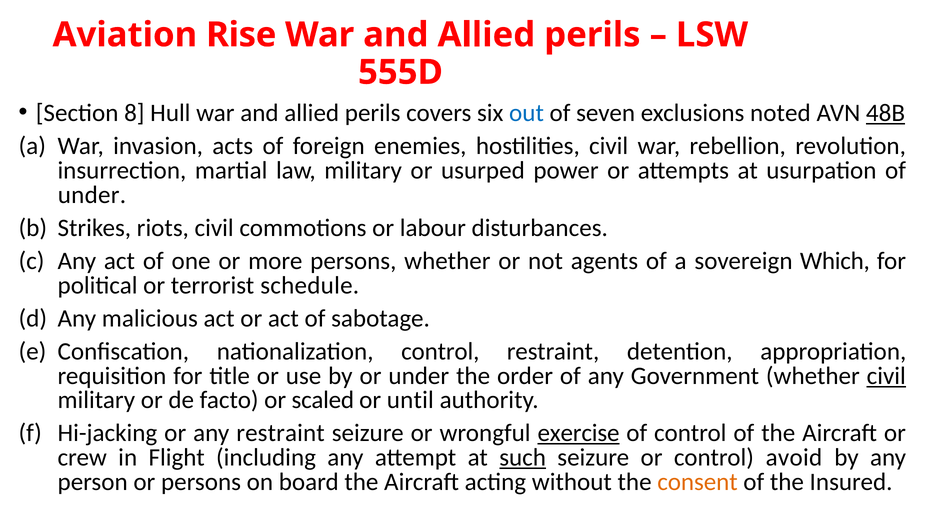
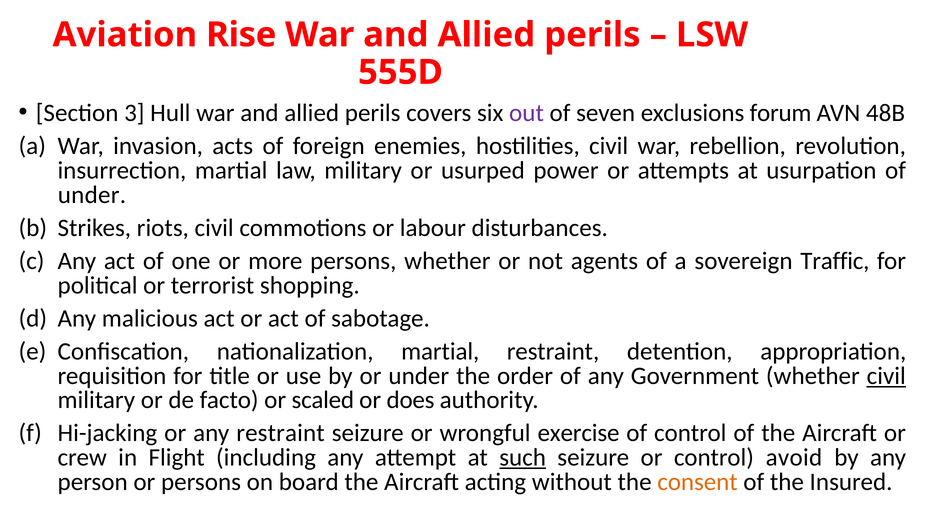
8: 8 -> 3
out colour: blue -> purple
noted: noted -> forum
48B underline: present -> none
Which: Which -> Traffic
schedule: schedule -> shopping
nationalization control: control -> martial
until: until -> does
exercise underline: present -> none
